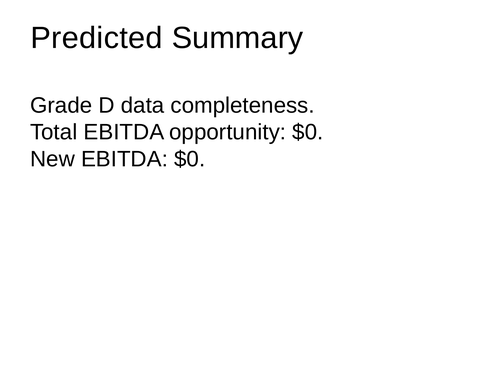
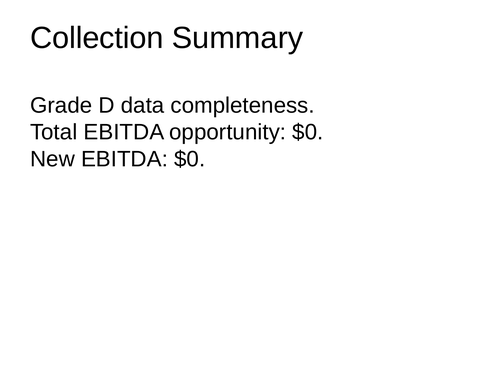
Predicted: Predicted -> Collection
